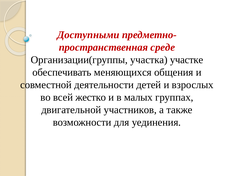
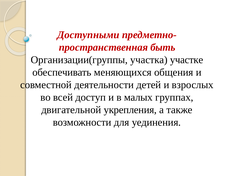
среде: среде -> быть
жестко: жестко -> доступ
участников: участников -> укрепления
